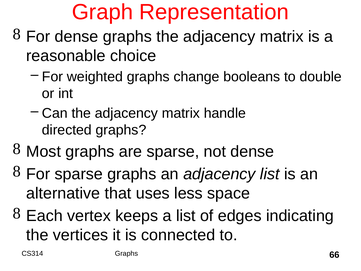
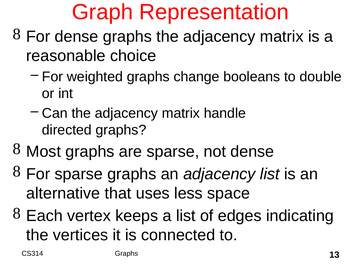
66: 66 -> 13
